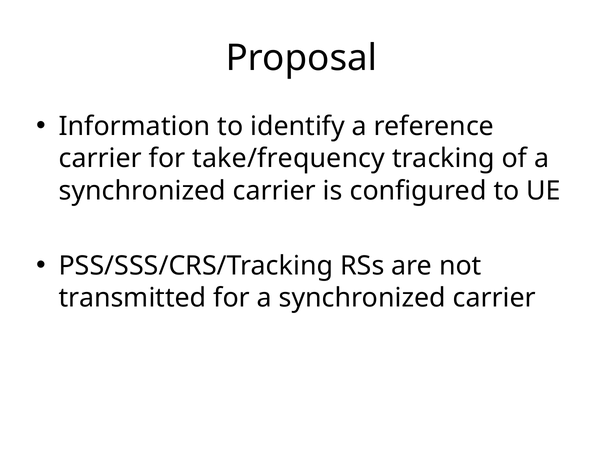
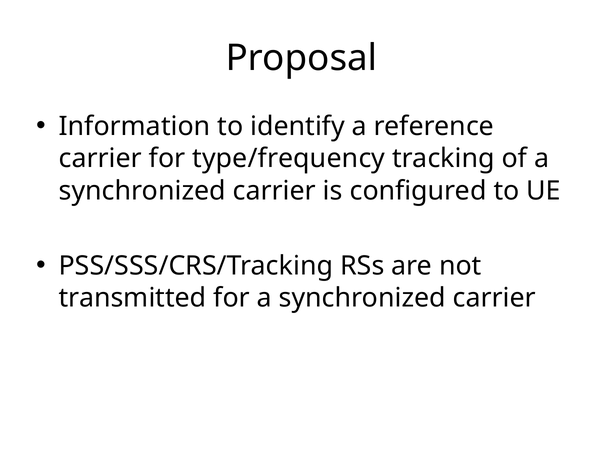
take/frequency: take/frequency -> type/frequency
